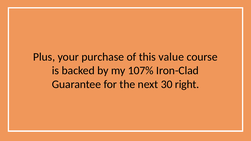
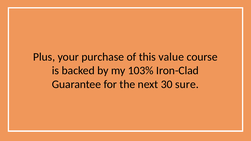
107%: 107% -> 103%
right: right -> sure
